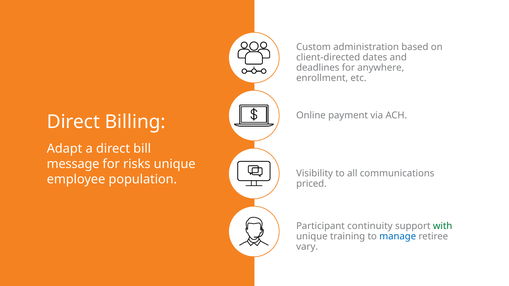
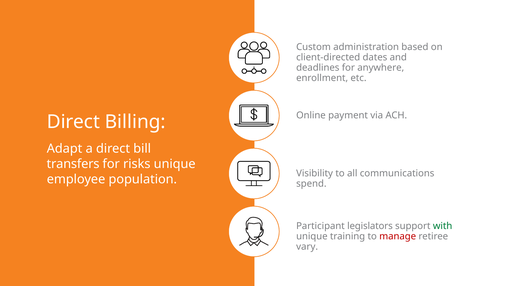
message: message -> transfers
priced: priced -> spend
continuity: continuity -> legislators
manage colour: blue -> red
